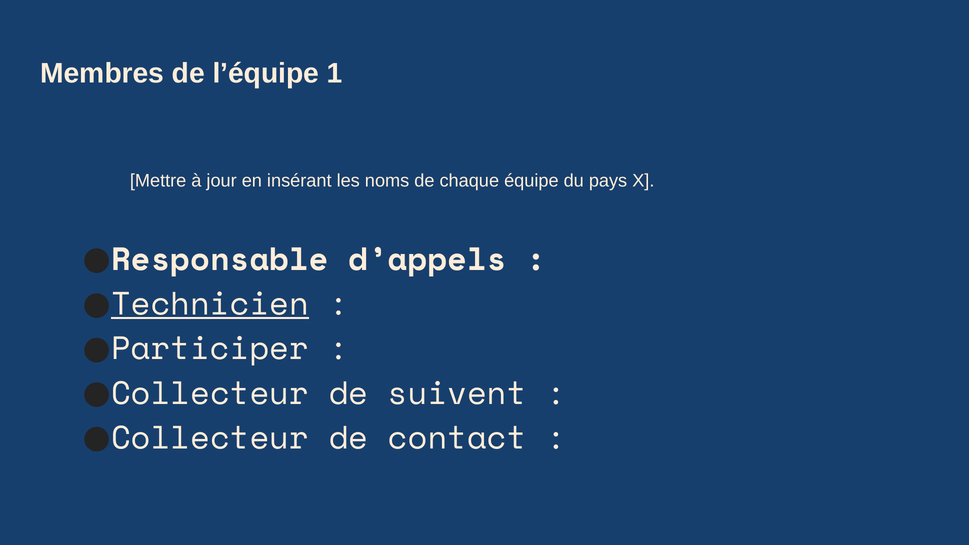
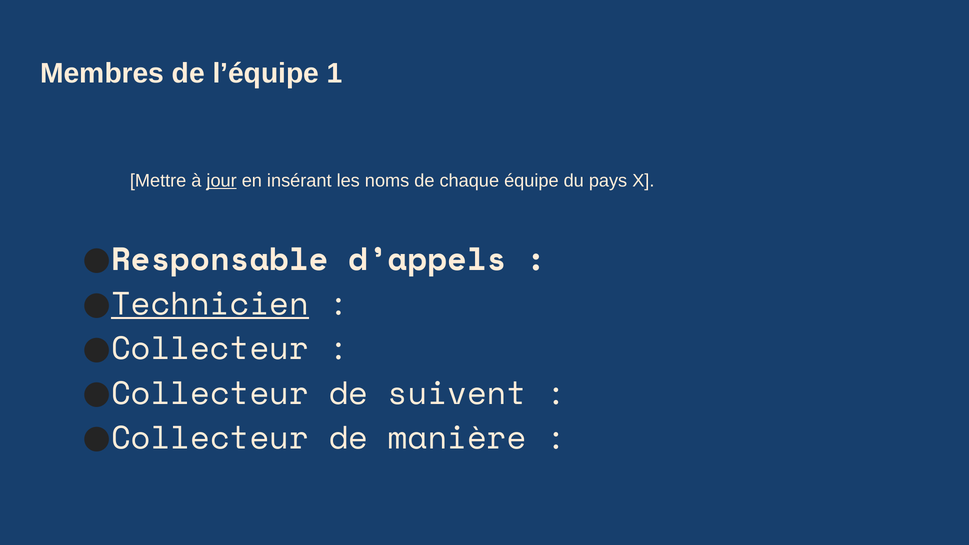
jour underline: none -> present
Participer at (210, 349): Participer -> Collecteur
contact: contact -> manière
